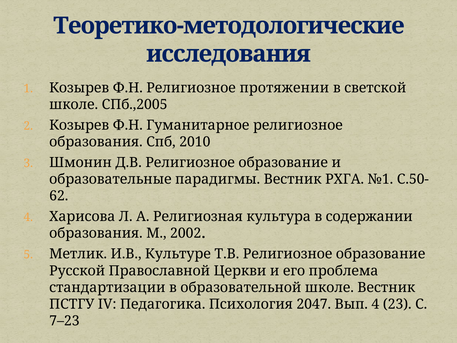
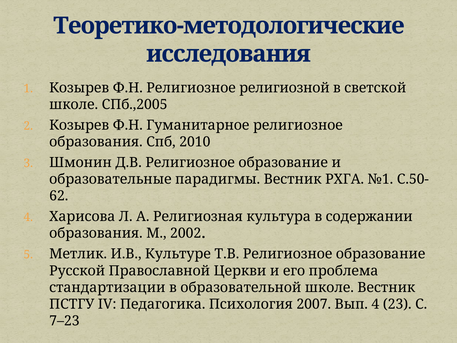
протяжении: протяжении -> религиозной
2047: 2047 -> 2007
